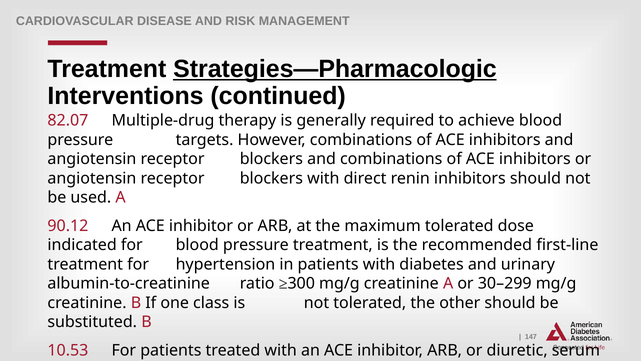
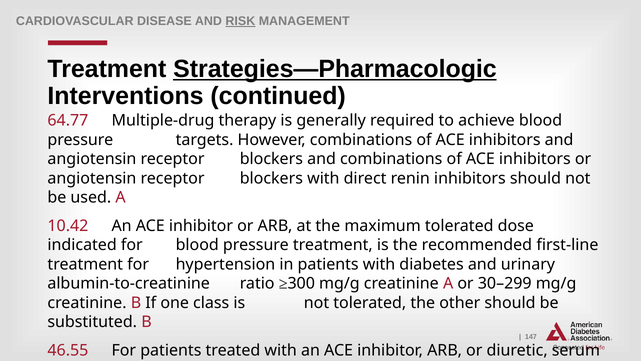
RISK underline: none -> present
82.07: 82.07 -> 64.77
90.12: 90.12 -> 10.42
10.53: 10.53 -> 46.55
